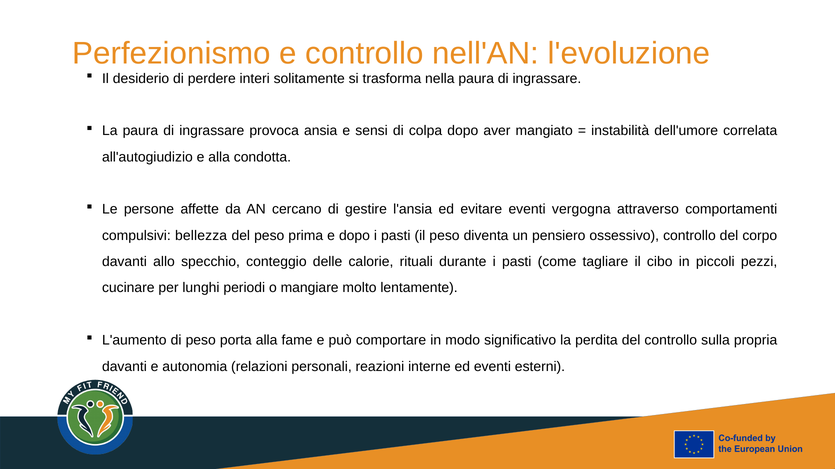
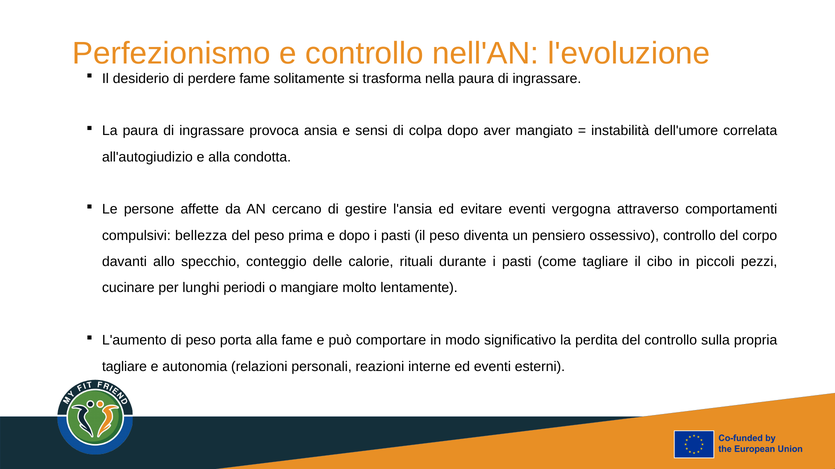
perdere interi: interi -> fame
davanti at (124, 367): davanti -> tagliare
